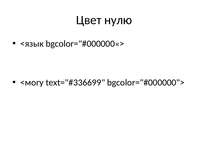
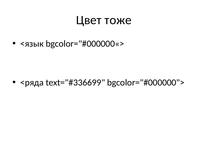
нулю: нулю -> тоже
<могу: <могу -> <ряда
